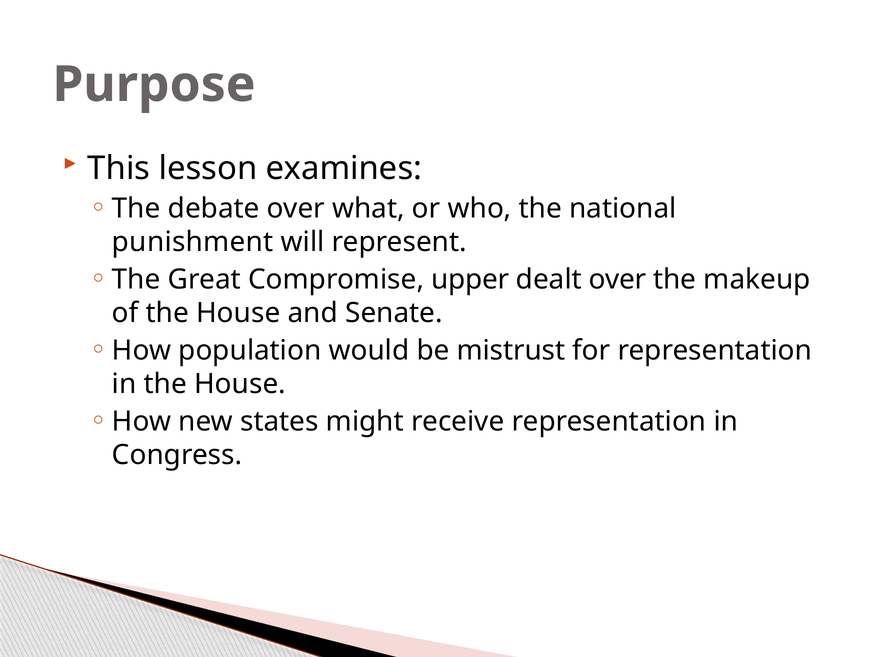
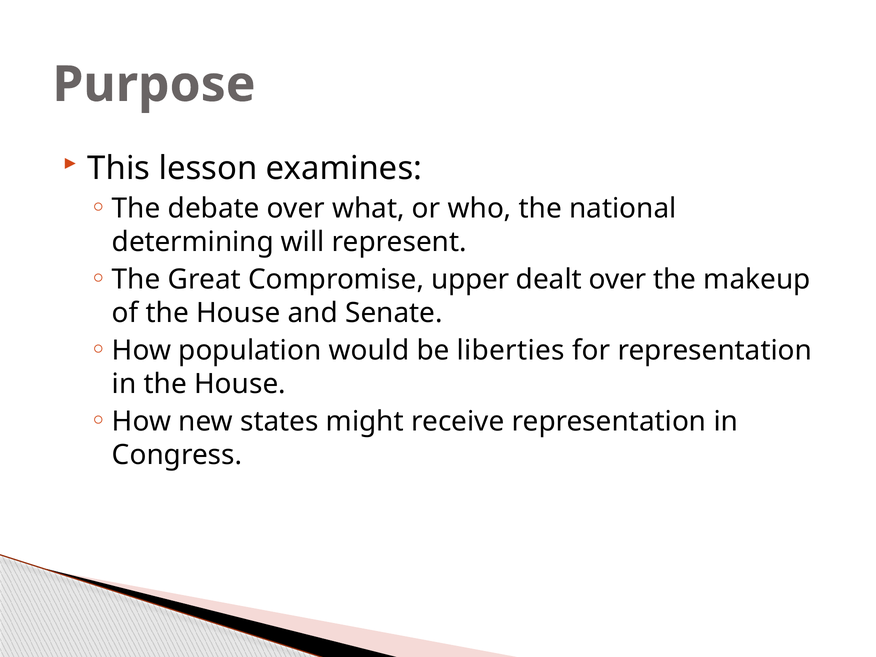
punishment: punishment -> determining
mistrust: mistrust -> liberties
